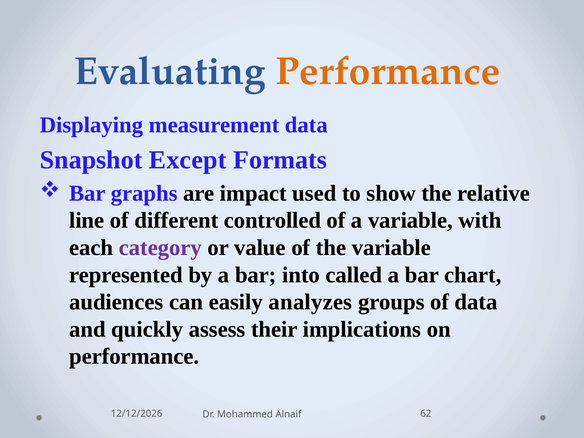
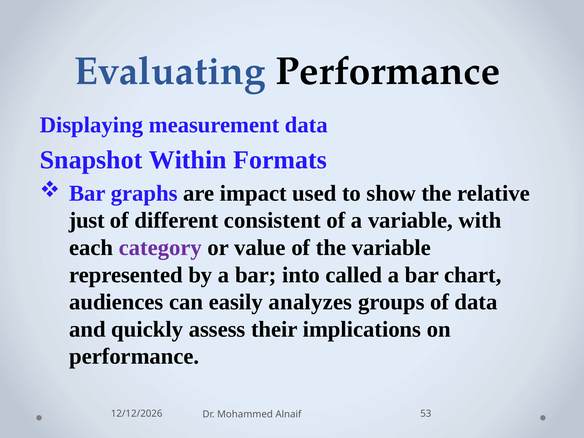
Performance at (388, 71) colour: orange -> black
Except: Except -> Within
line: line -> just
controlled: controlled -> consistent
62: 62 -> 53
